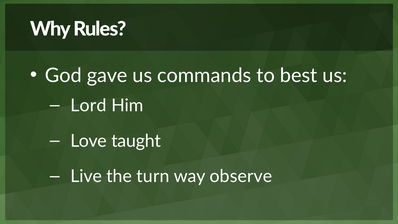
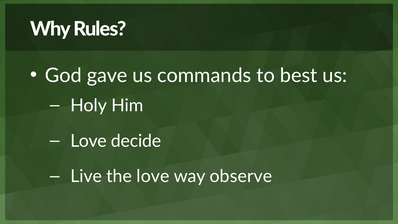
Lord: Lord -> Holy
taught: taught -> decide
the turn: turn -> love
